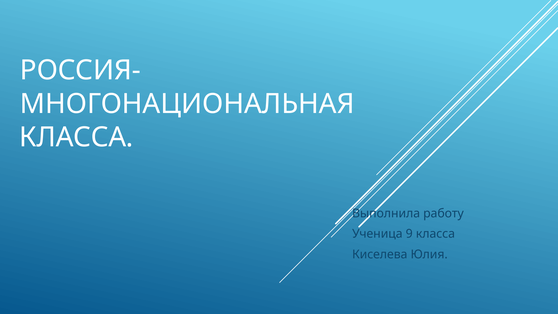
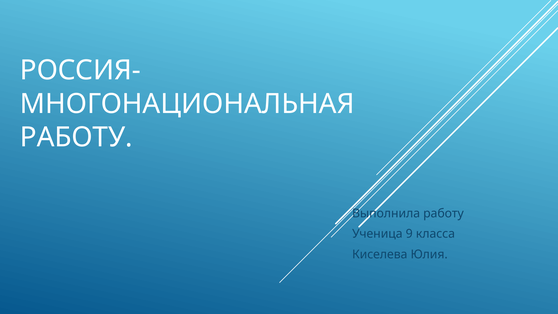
КЛАССА at (76, 137): КЛАССА -> РАБОТУ
